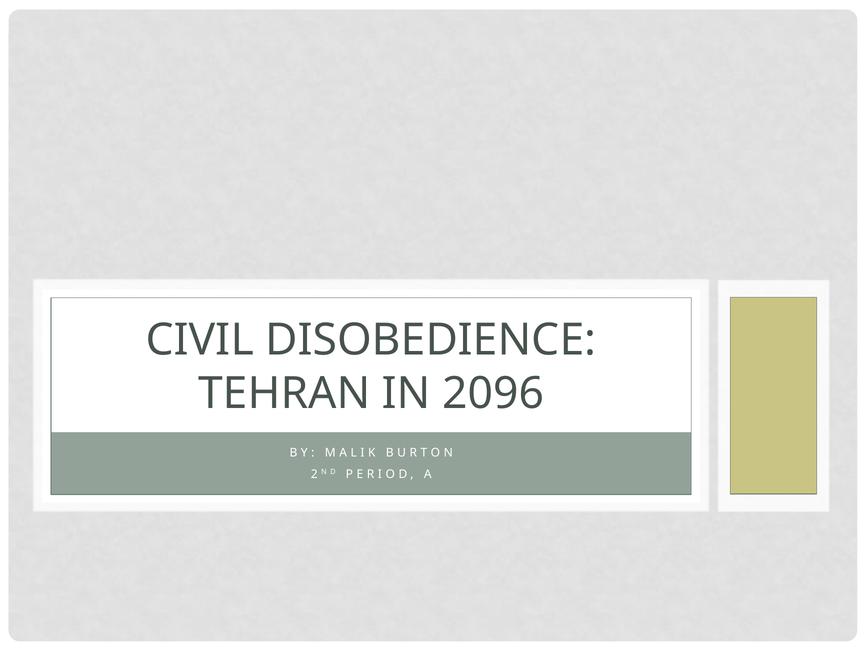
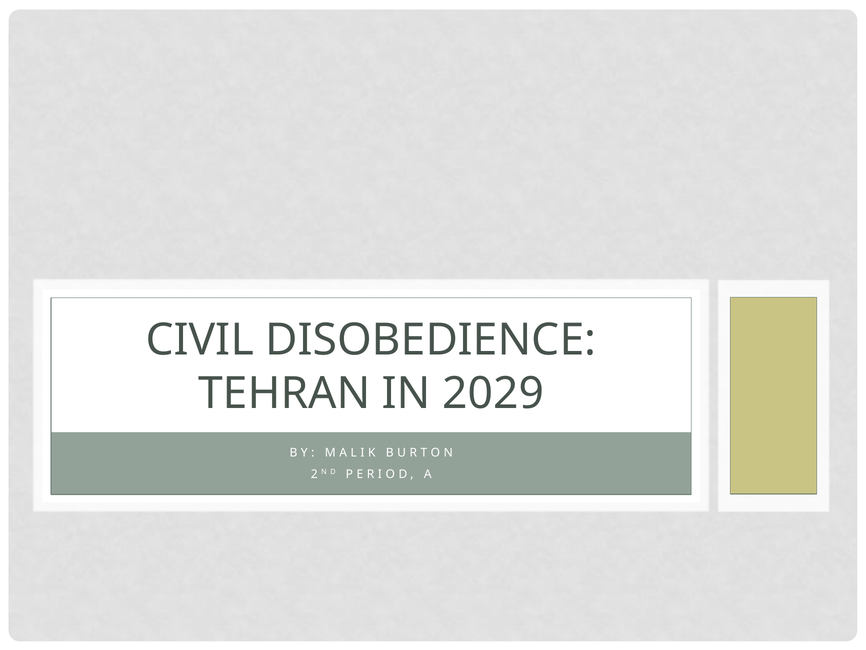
2096: 2096 -> 2029
